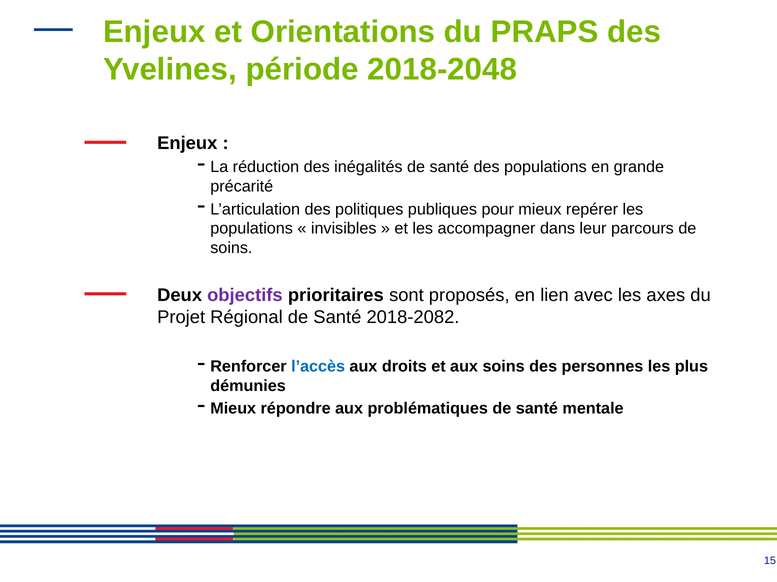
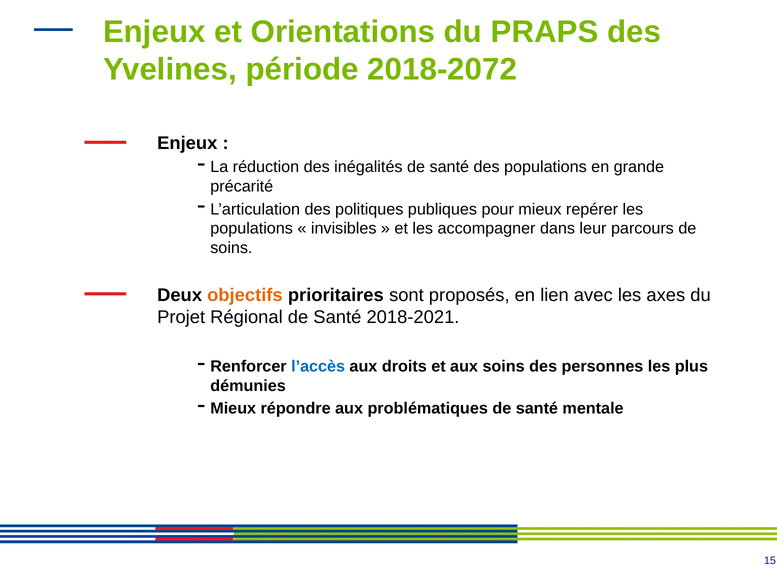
2018-2048: 2018-2048 -> 2018-2072
objectifs colour: purple -> orange
2018-2082: 2018-2082 -> 2018-2021
